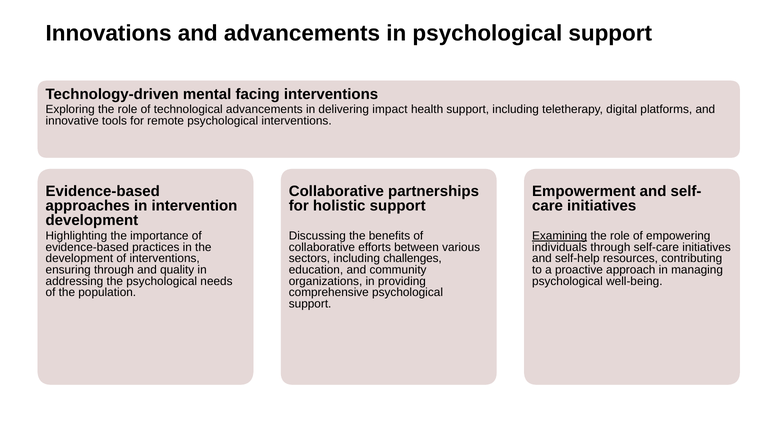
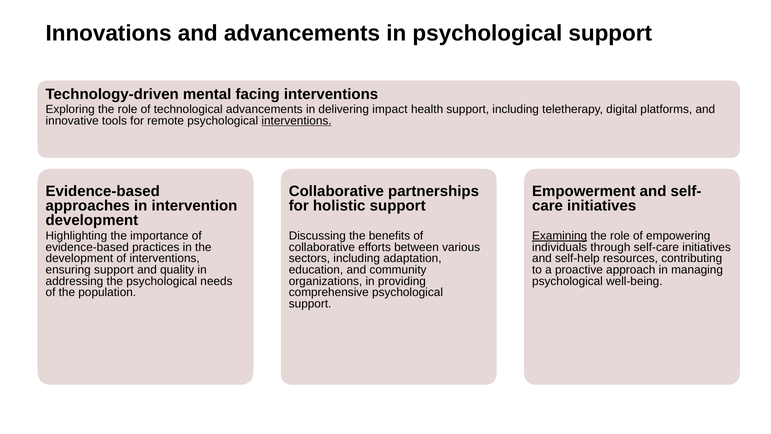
interventions at (297, 121) underline: none -> present
challenges: challenges -> adaptation
ensuring through: through -> support
